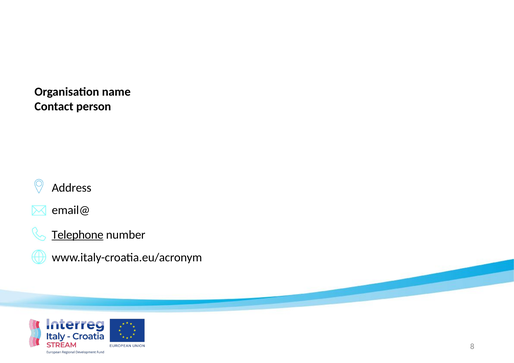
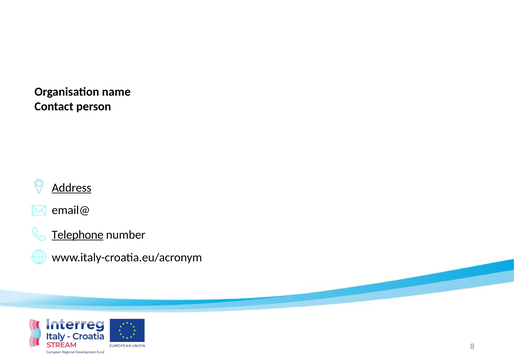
Address underline: none -> present
